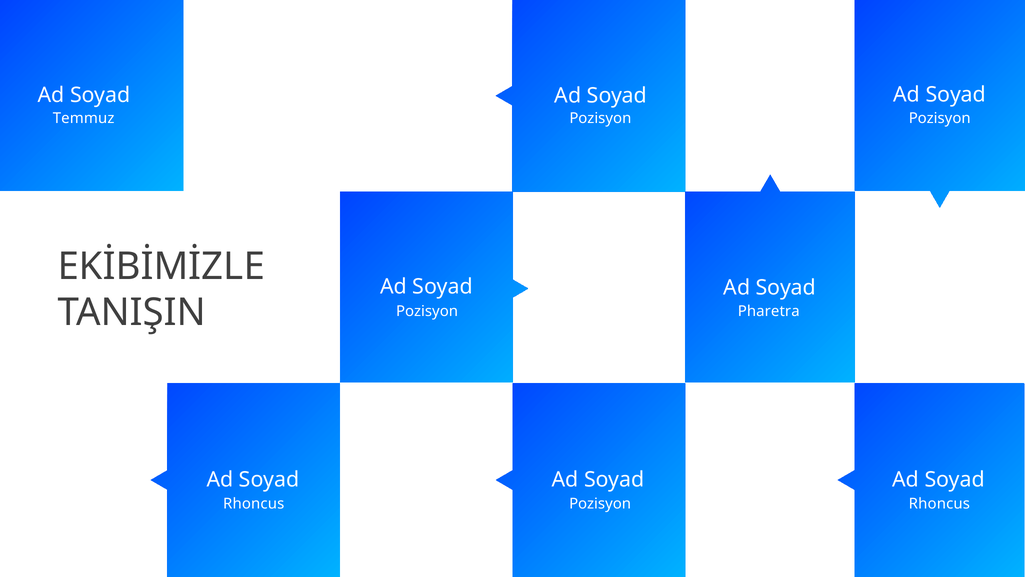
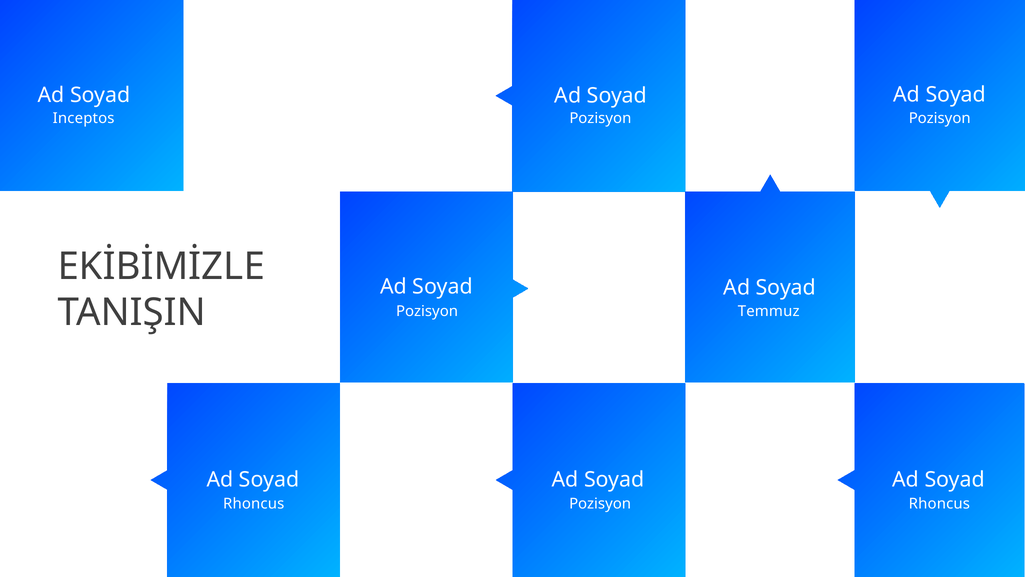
Temmuz: Temmuz -> Inceptos
Pharetra: Pharetra -> Temmuz
